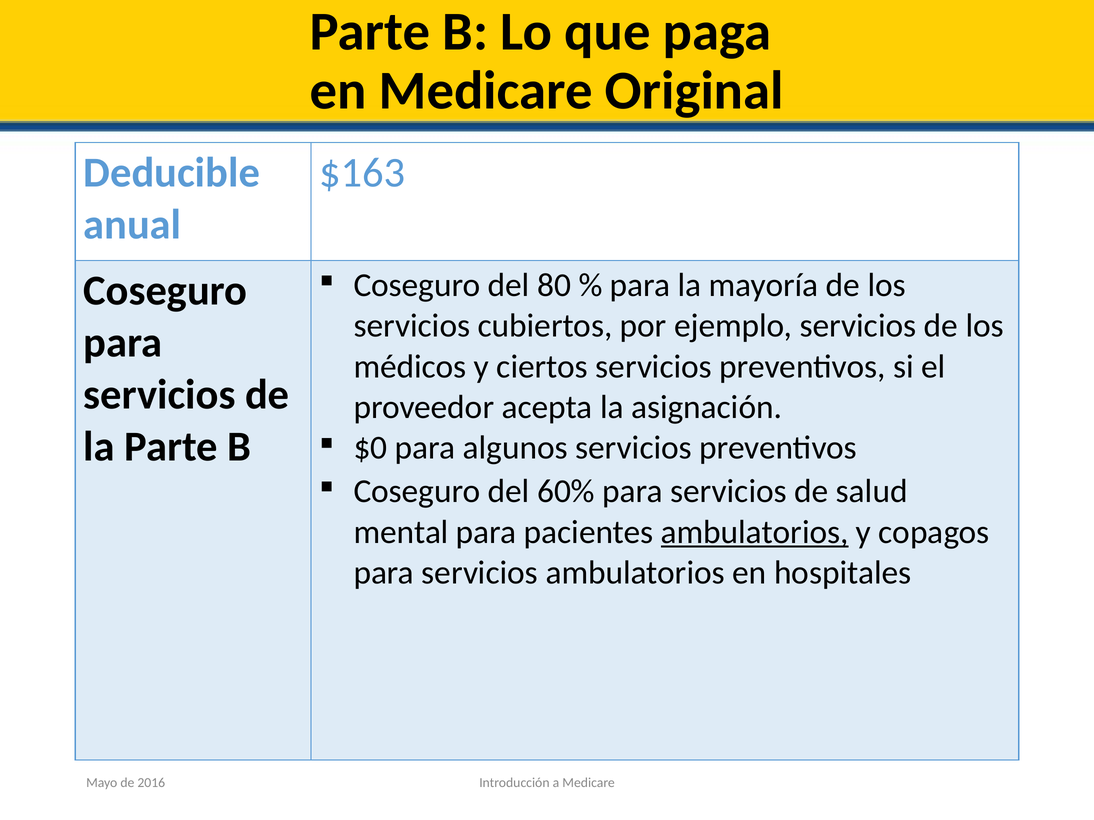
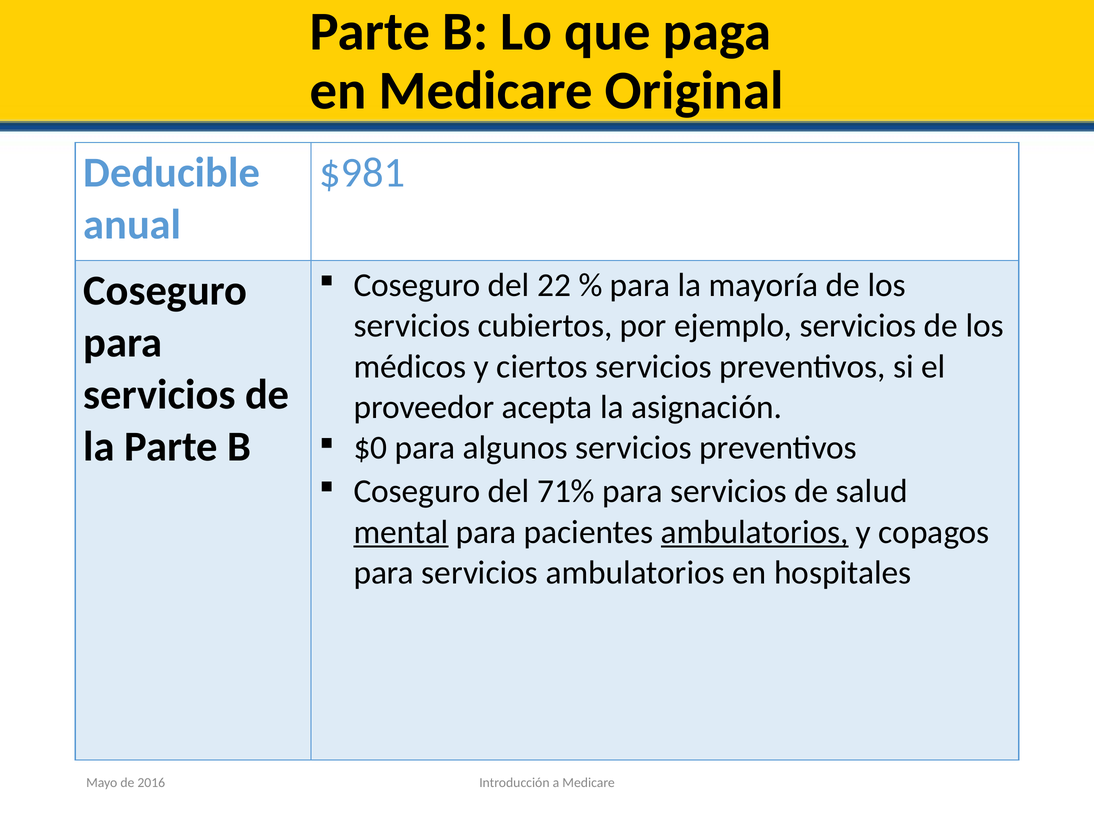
$163: $163 -> $981
80: 80 -> 22
60%: 60% -> 71%
mental underline: none -> present
